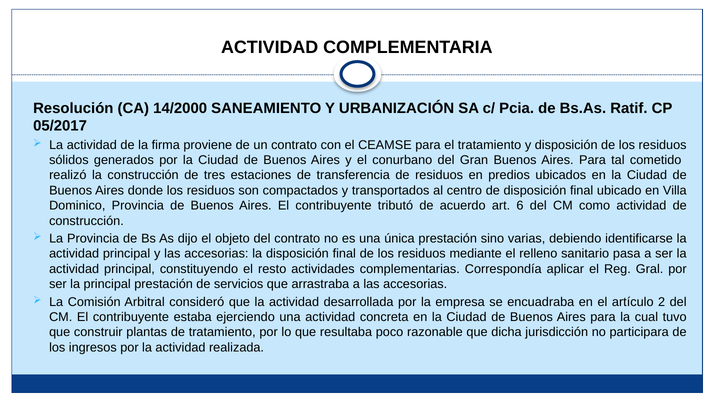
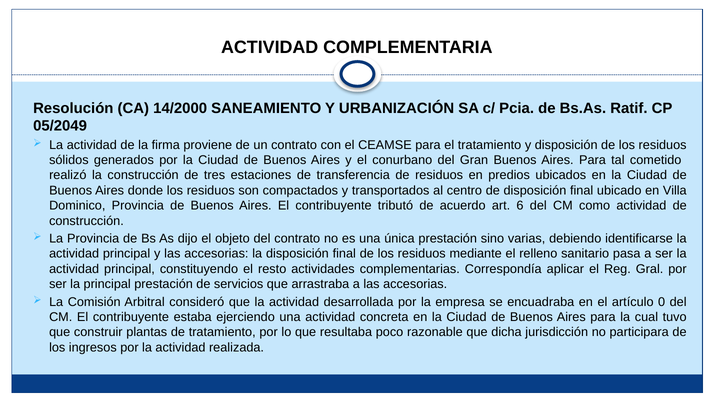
05/2017: 05/2017 -> 05/2049
2: 2 -> 0
